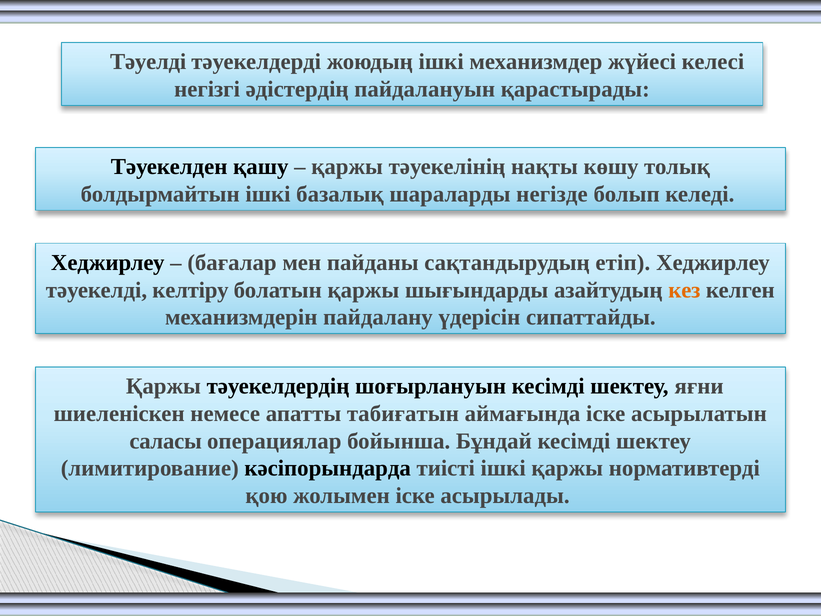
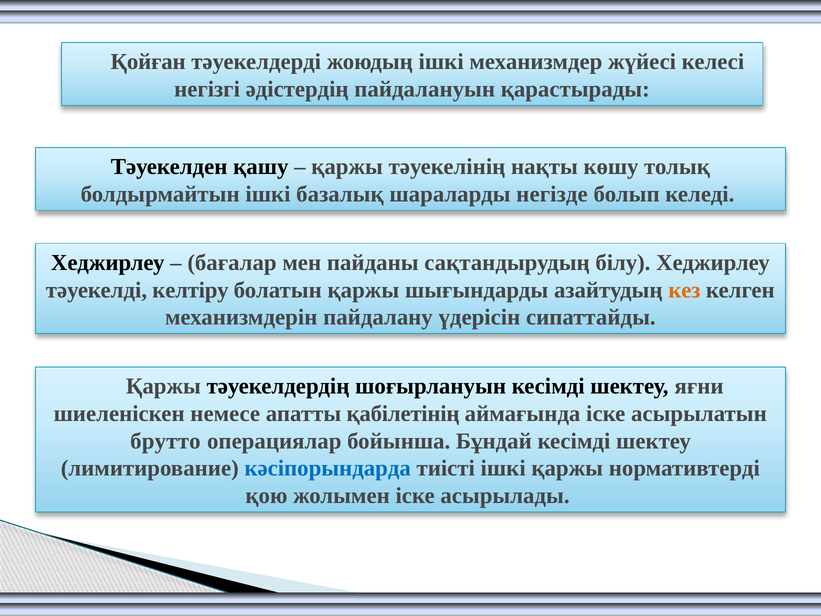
Тәуелді: Тәуелді -> Қойған
етіп: етіп -> білу
табиғатын: табиғатын -> қабілетінің
саласы: саласы -> брутто
кәсіпорындарда colour: black -> blue
